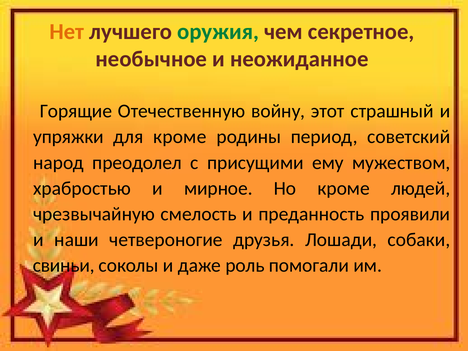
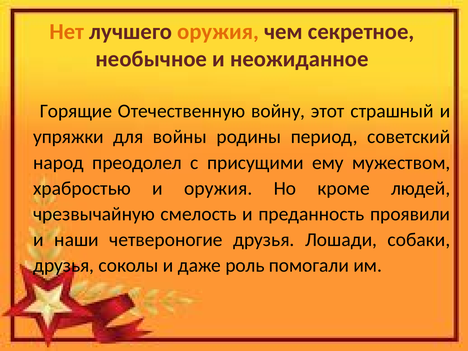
оружия at (218, 32) colour: green -> orange
для кроме: кроме -> войны
и мирное: мирное -> оружия
свиньи at (64, 266): свиньи -> друзья
